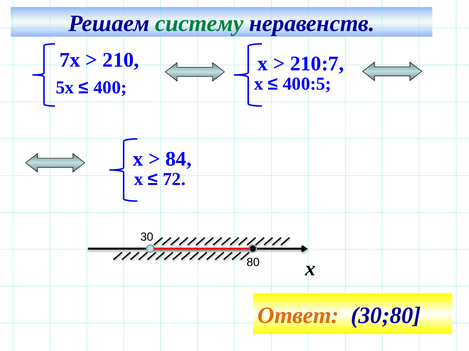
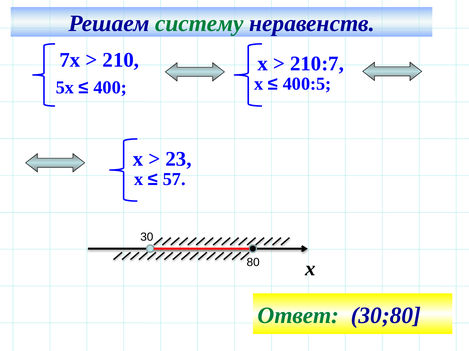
84: 84 -> 23
72: 72 -> 57
Ответ colour: orange -> green
